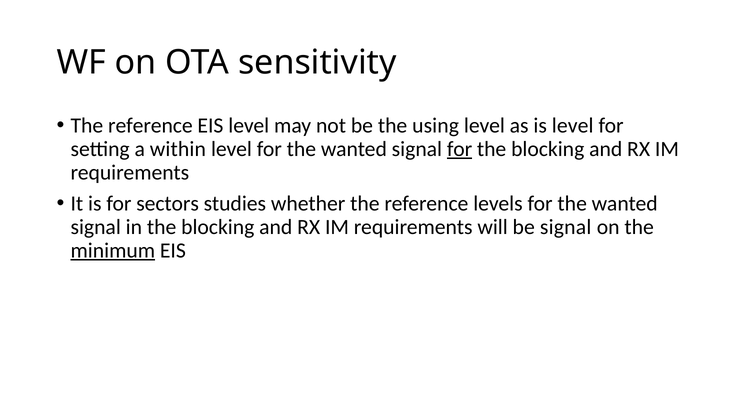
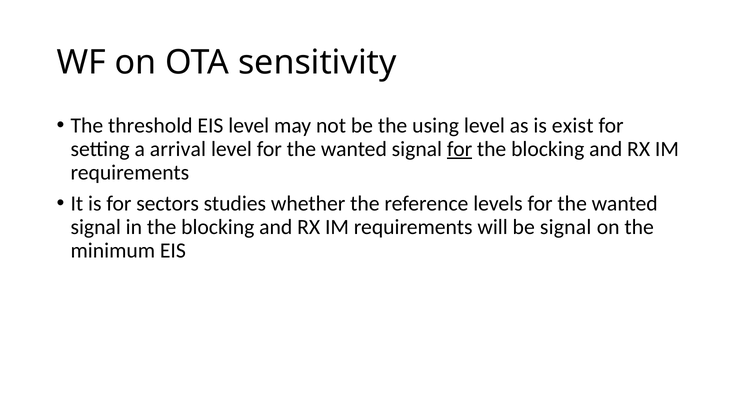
reference at (150, 126): reference -> threshold
is level: level -> exist
within: within -> arrival
minimum underline: present -> none
